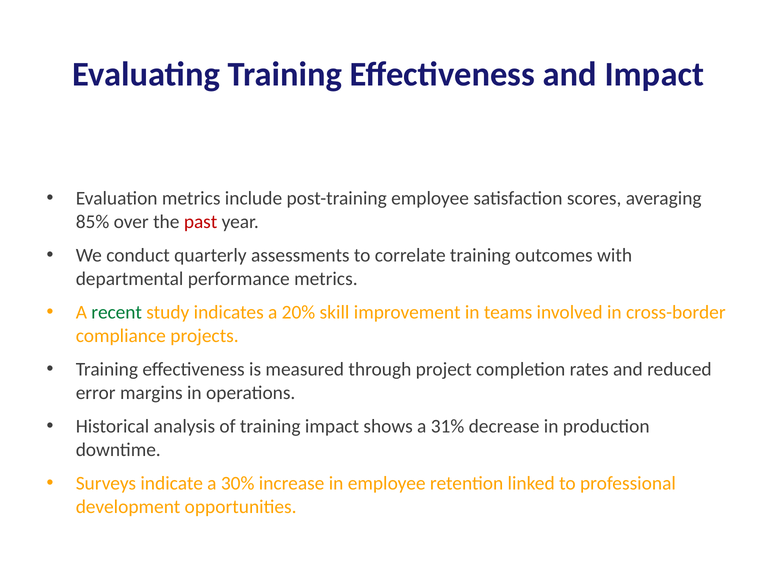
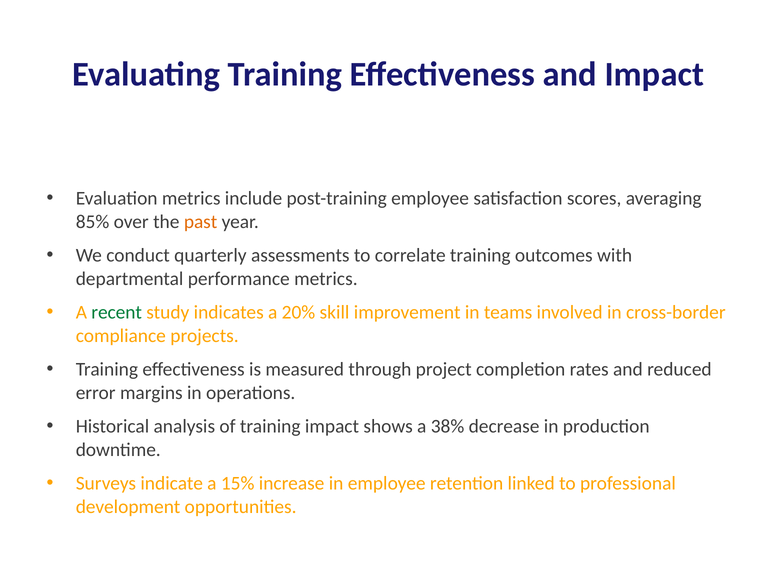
past colour: red -> orange
31%: 31% -> 38%
30%: 30% -> 15%
